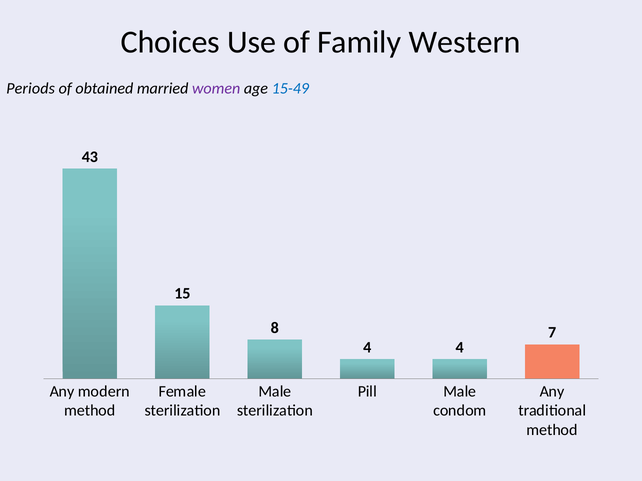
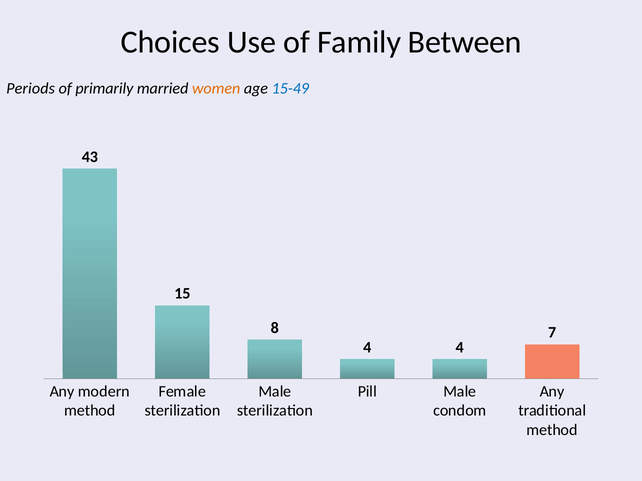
Western: Western -> Between
obtained: obtained -> primarily
women colour: purple -> orange
